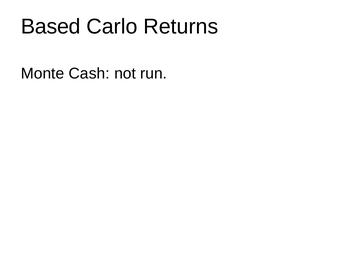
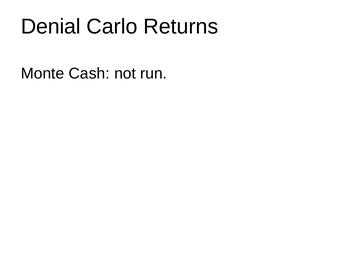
Based: Based -> Denial
